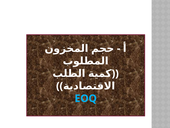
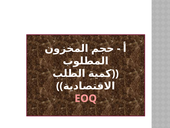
EOQ colour: light blue -> pink
